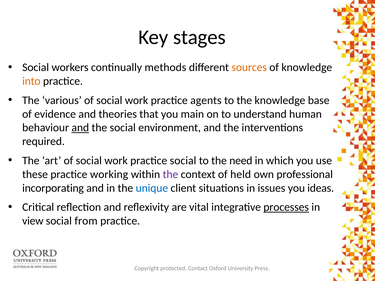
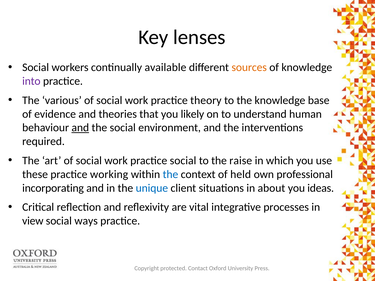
stages: stages -> lenses
methods: methods -> available
into colour: orange -> purple
agents: agents -> theory
main: main -> likely
need: need -> raise
the at (170, 174) colour: purple -> blue
issues: issues -> about
processes underline: present -> none
from: from -> ways
